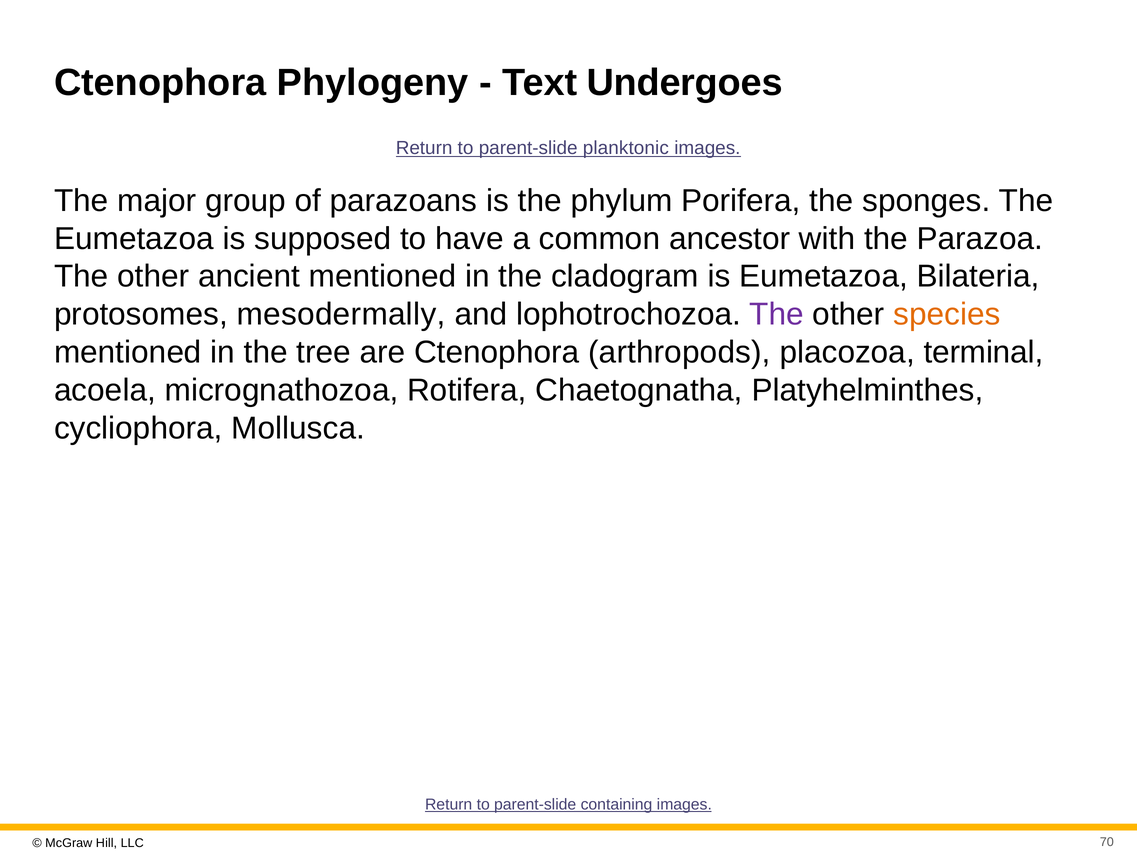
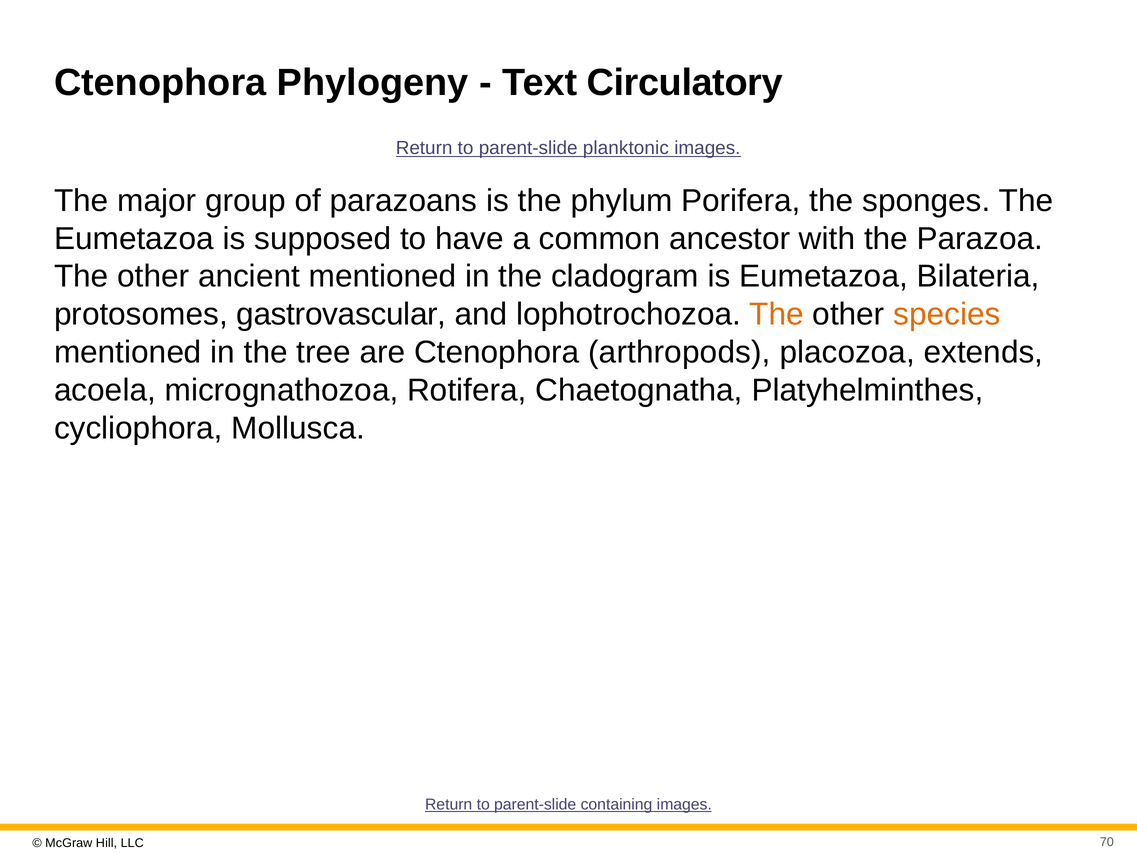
Undergoes: Undergoes -> Circulatory
mesodermally: mesodermally -> gastrovascular
The at (776, 314) colour: purple -> orange
terminal: terminal -> extends
